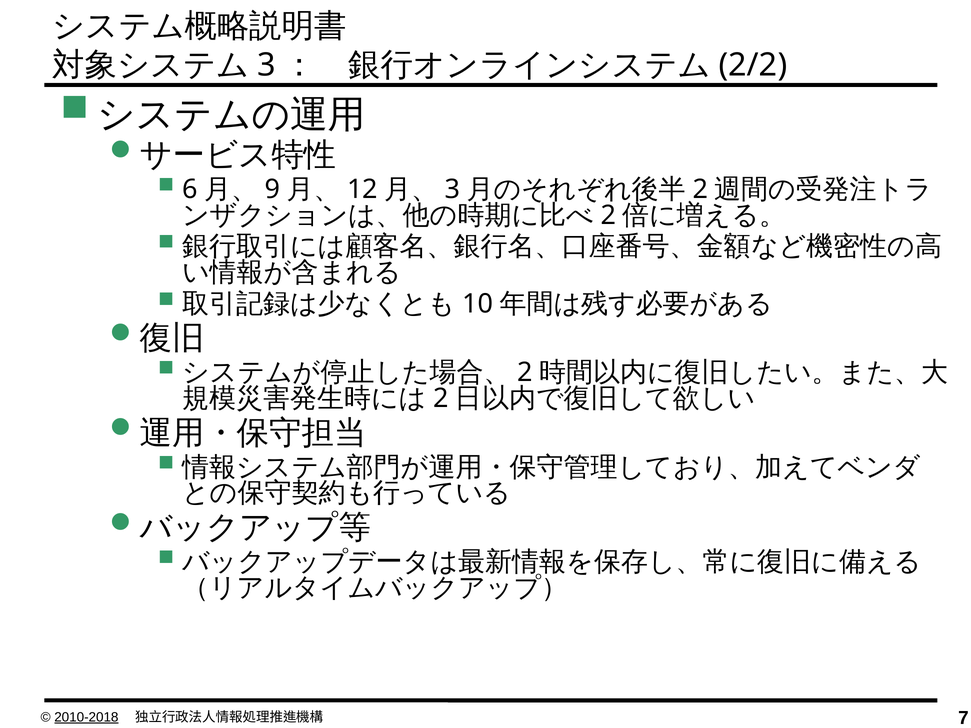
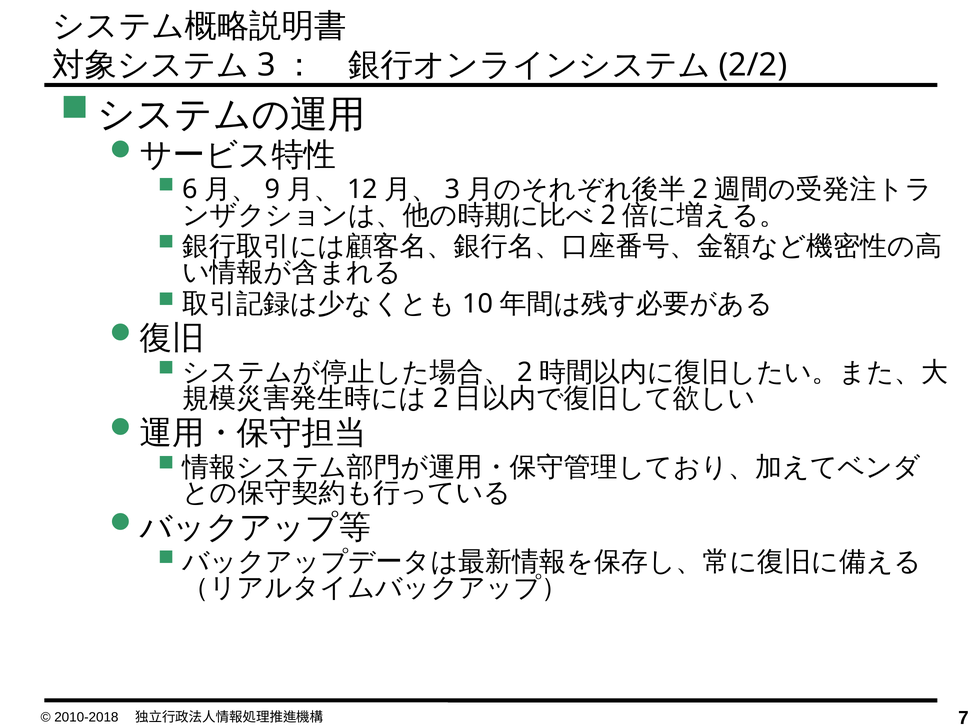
2010-2018 underline: present -> none
